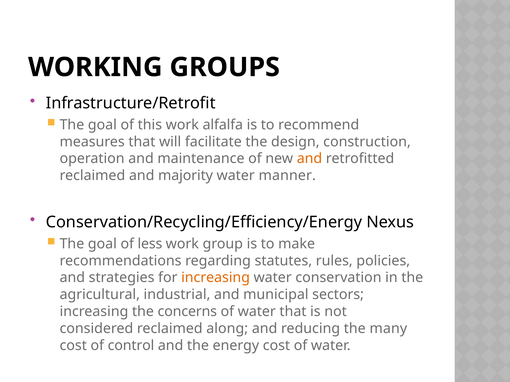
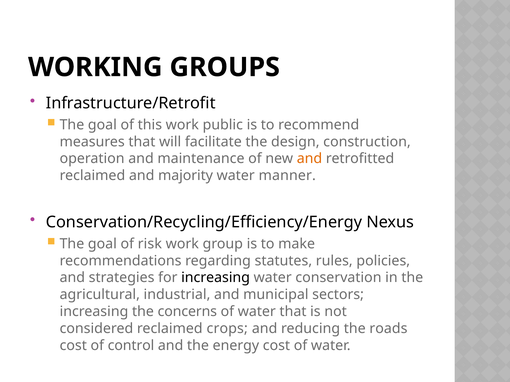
alfalfa: alfalfa -> public
less: less -> risk
increasing at (216, 278) colour: orange -> black
along: along -> crops
many: many -> roads
